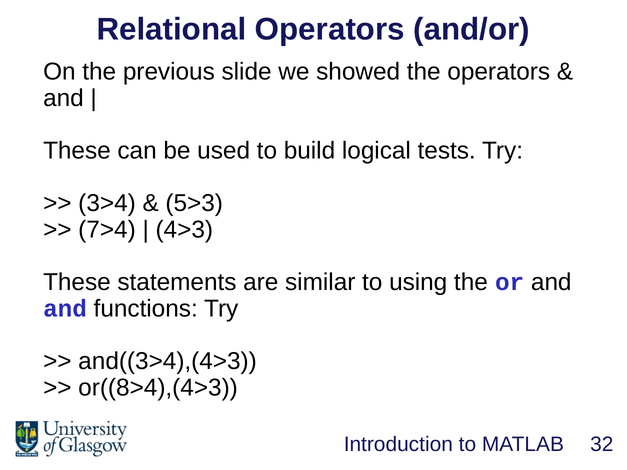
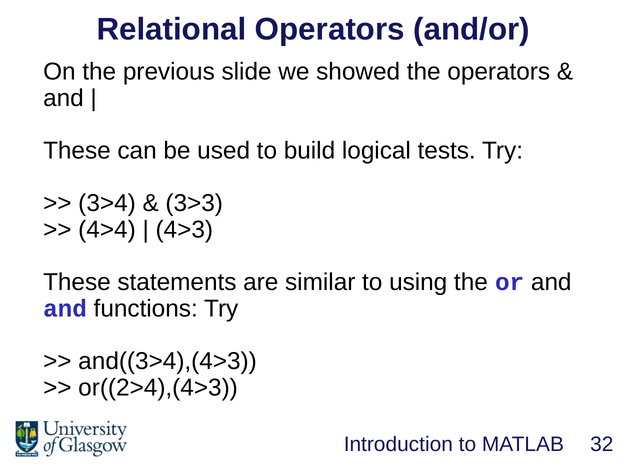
5>3: 5>3 -> 3>3
7>4: 7>4 -> 4>4
or((8>4),(4>3: or((8>4),(4>3 -> or((2>4),(4>3
